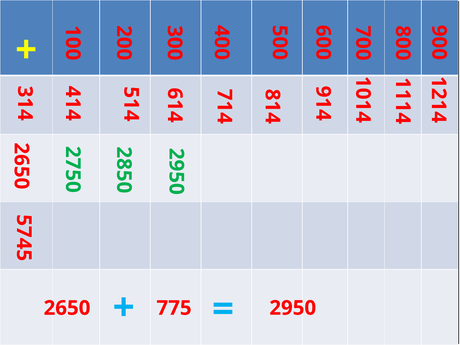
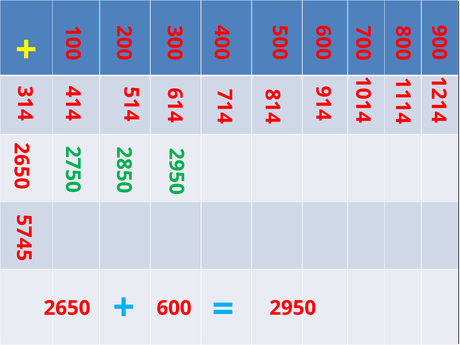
775: 775 -> 600
